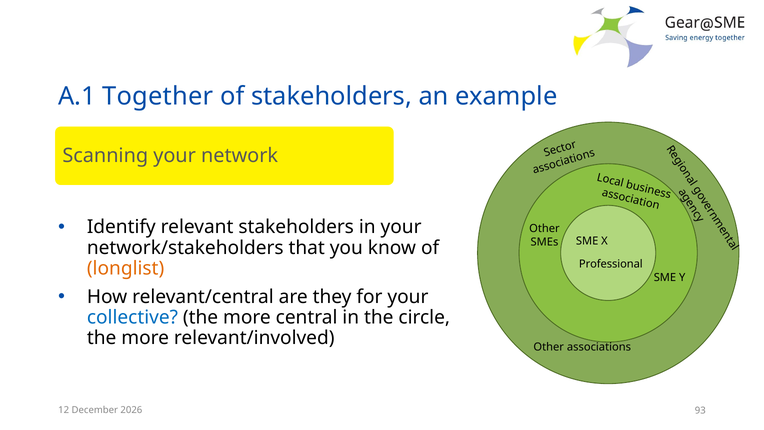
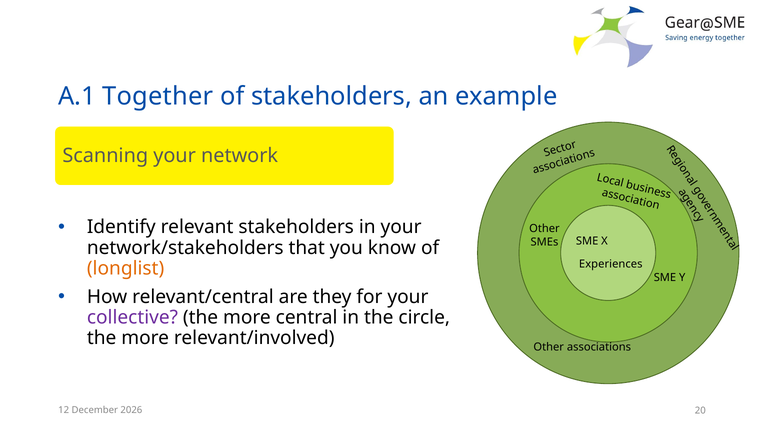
Professional: Professional -> Experiences
collective colour: blue -> purple
93: 93 -> 20
